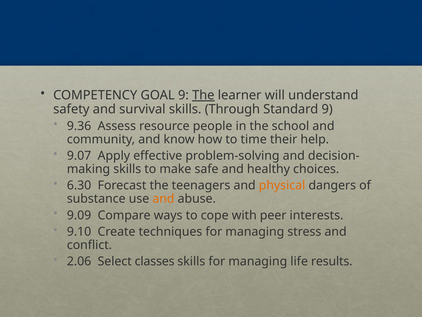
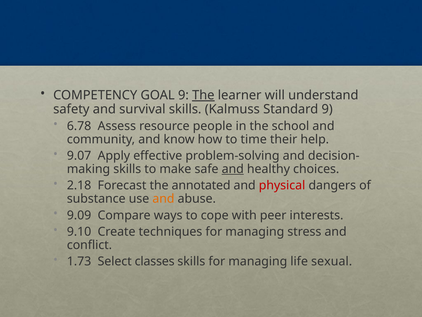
Through: Through -> Kalmuss
9.36: 9.36 -> 6.78
and at (233, 169) underline: none -> present
6.30: 6.30 -> 2.18
teenagers: teenagers -> annotated
physical colour: orange -> red
2.06: 2.06 -> 1.73
results: results -> sexual
